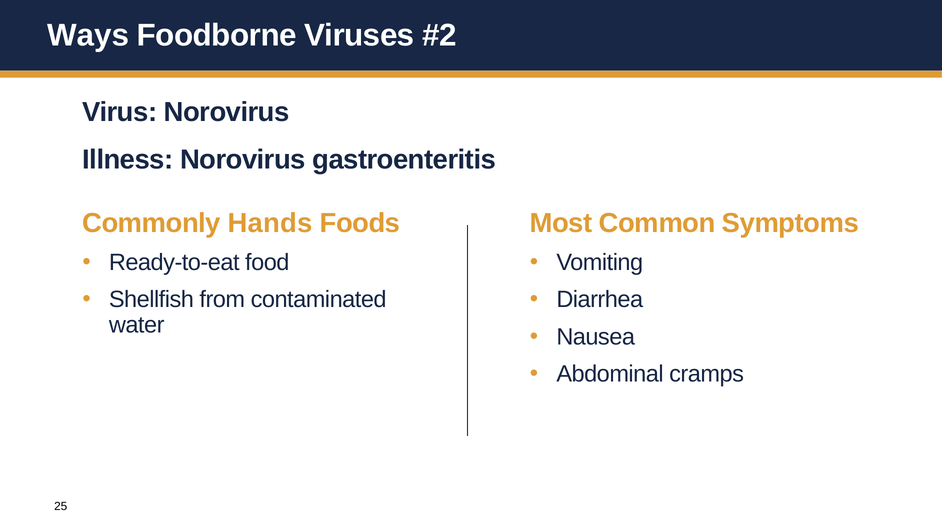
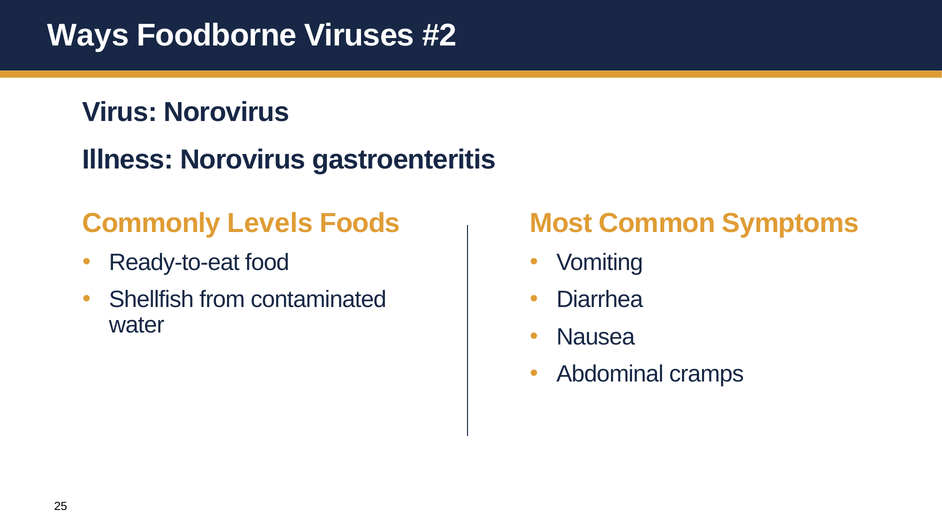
Hands: Hands -> Levels
